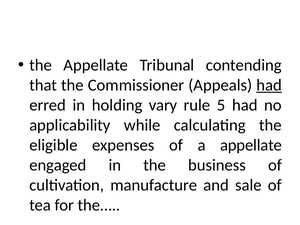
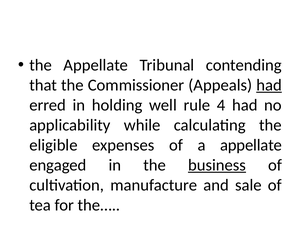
vary: vary -> well
5: 5 -> 4
business underline: none -> present
